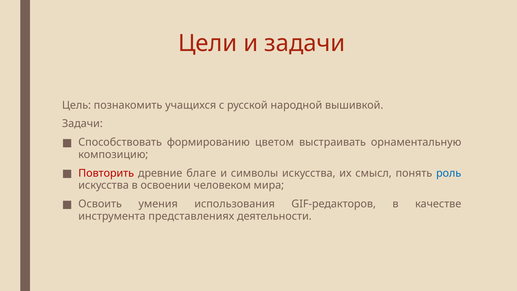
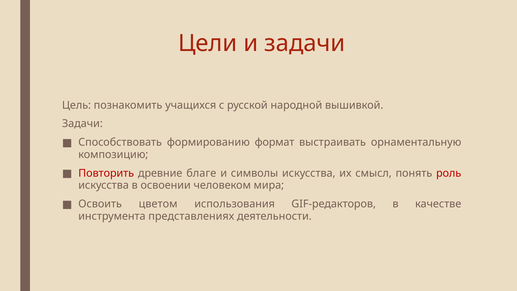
цветом: цветом -> формат
роль colour: blue -> red
умения: умения -> цветом
